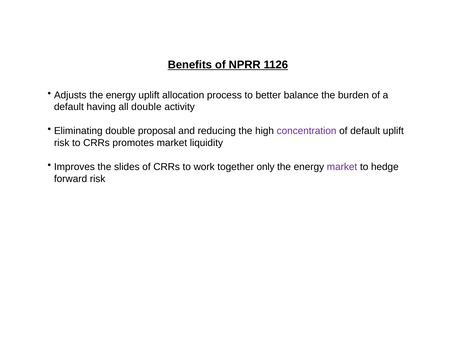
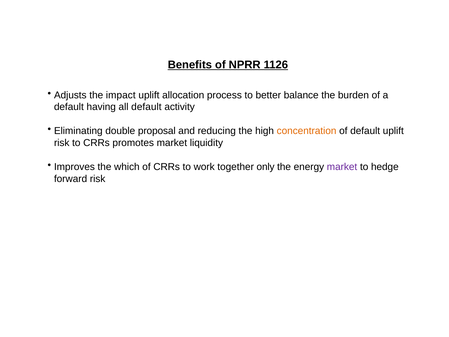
Adjusts the energy: energy -> impact
all double: double -> default
concentration colour: purple -> orange
slides: slides -> which
